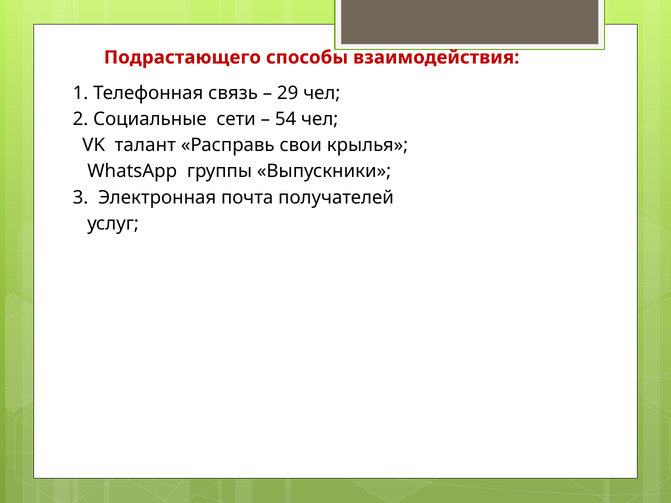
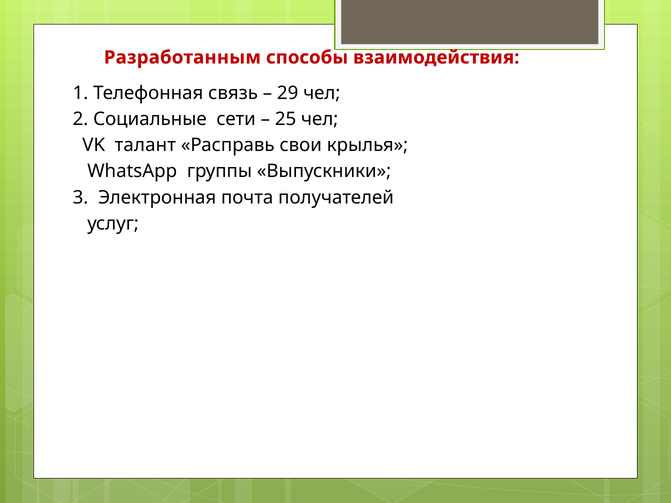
Подрастающего: Подрастающего -> Разработанным
54: 54 -> 25
